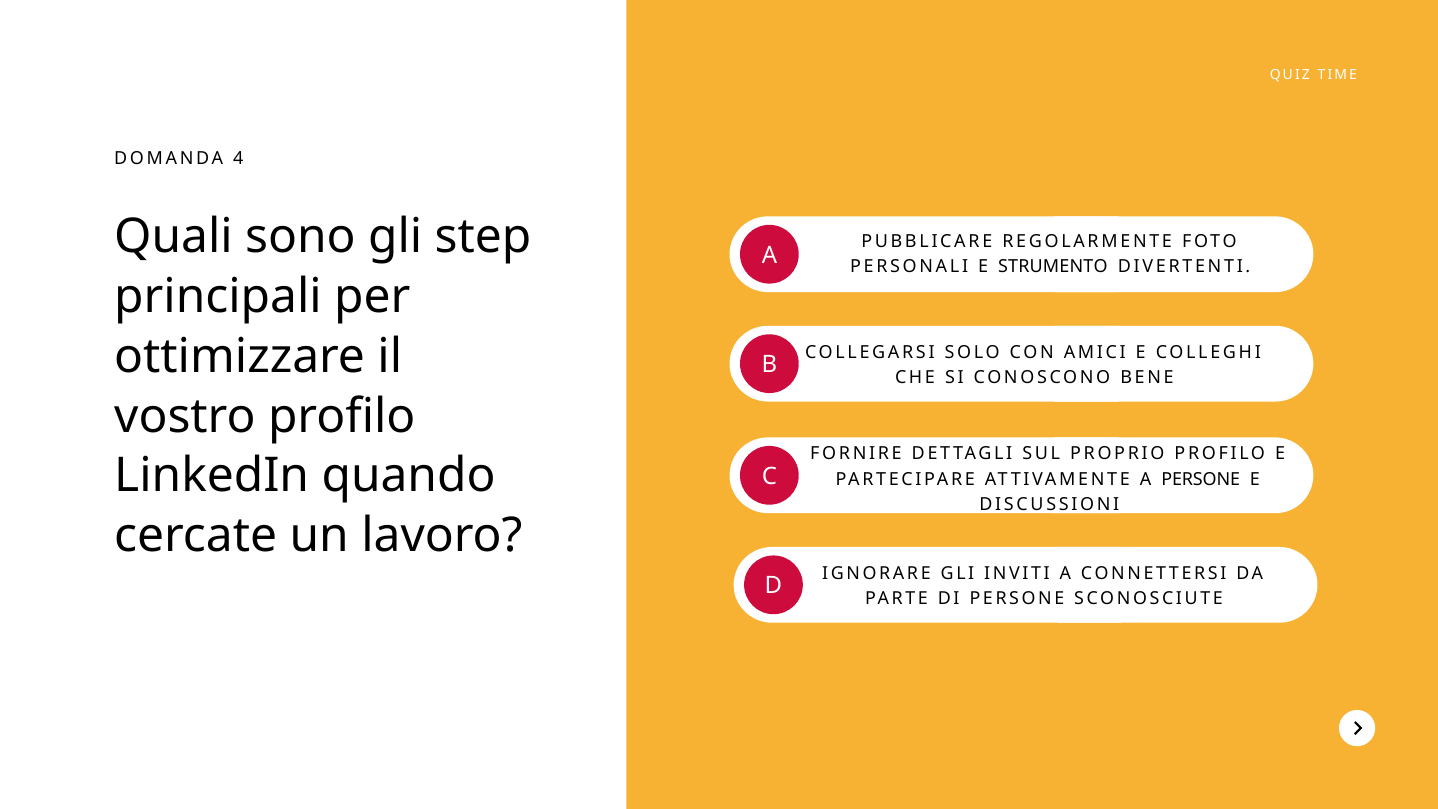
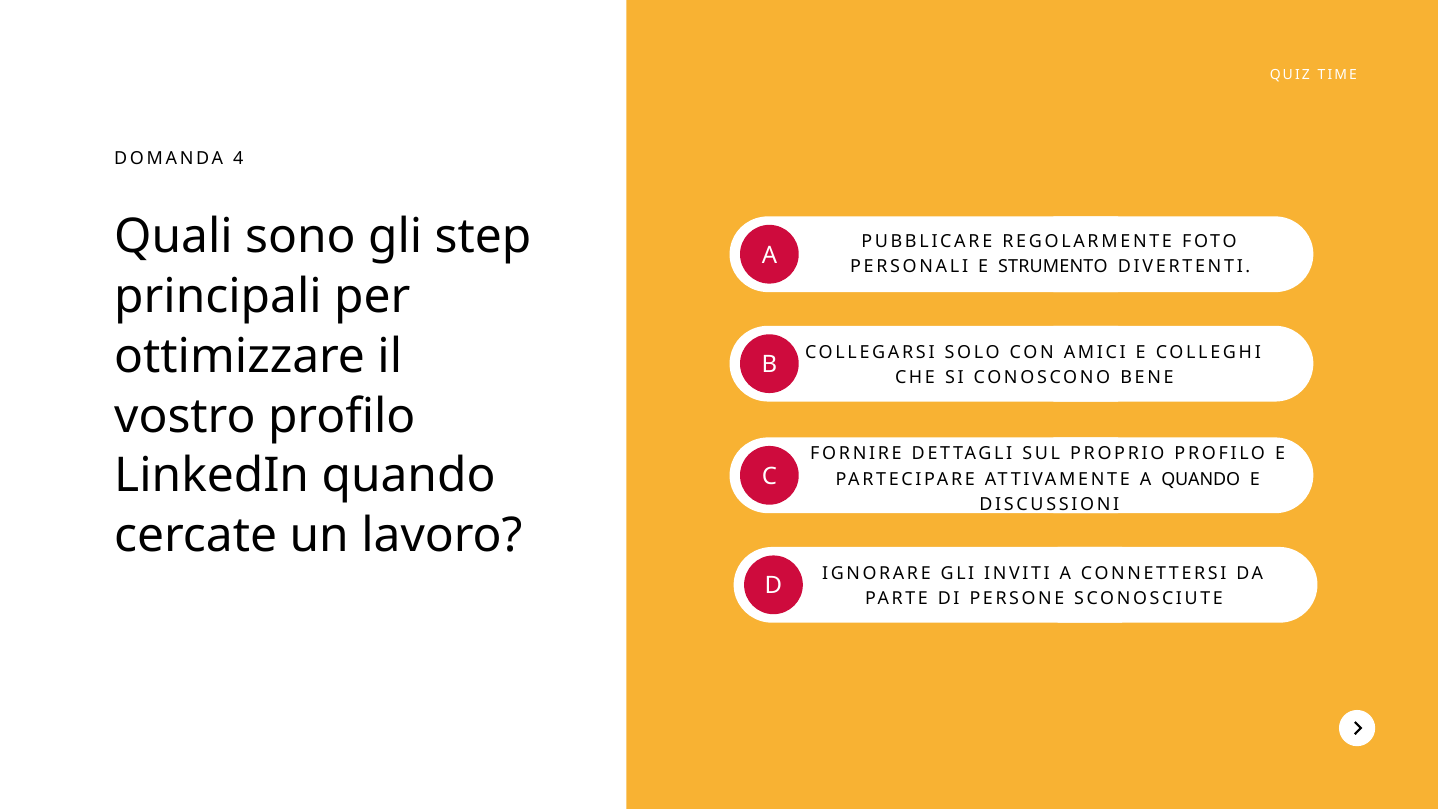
A PERSONE: PERSONE -> QUANDO
